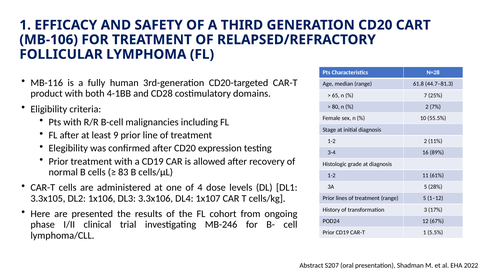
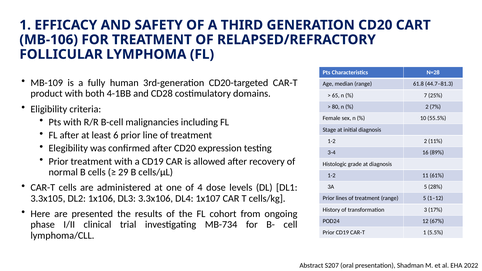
MB-116: MB-116 -> MB-109
9: 9 -> 6
83: 83 -> 29
MB-246: MB-246 -> MB-734
